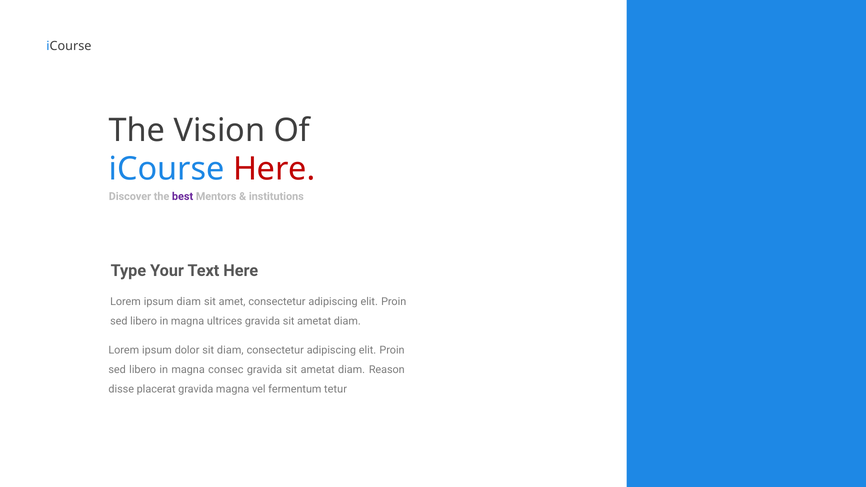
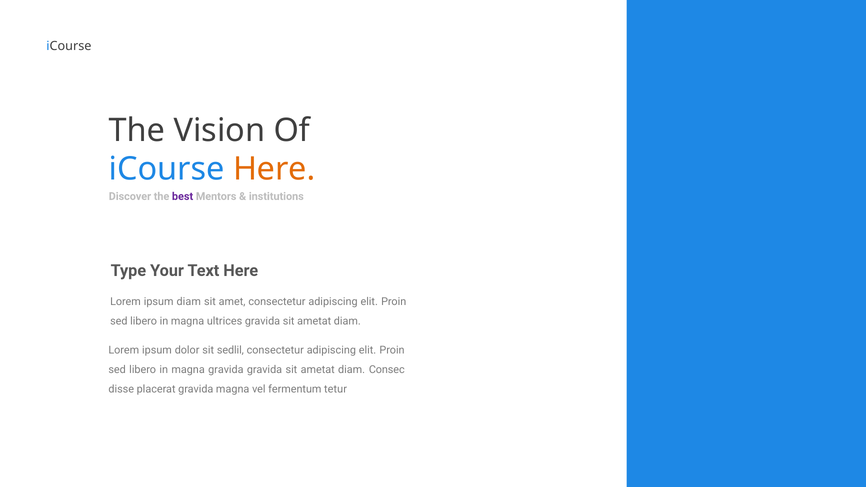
Here at (274, 169) colour: red -> orange
sit diam: diam -> sedlil
magna consec: consec -> gravida
Reason: Reason -> Consec
